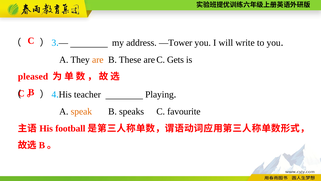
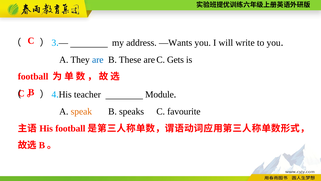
—Tower: —Tower -> —Wants
are colour: orange -> blue
pleased at (33, 76): pleased -> football
Playing: Playing -> Module
